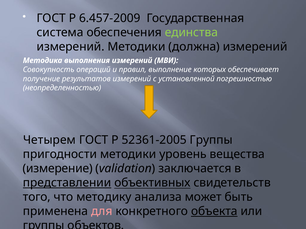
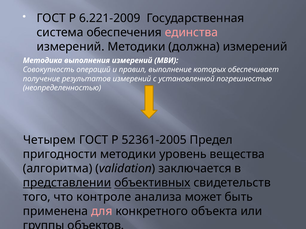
6.457-2009: 6.457-2009 -> 6.221-2009
единства colour: light green -> pink
52361-2005 Группы: Группы -> Предел
измерение: измерение -> алгоритма
методику: методику -> контроле
объекта underline: present -> none
